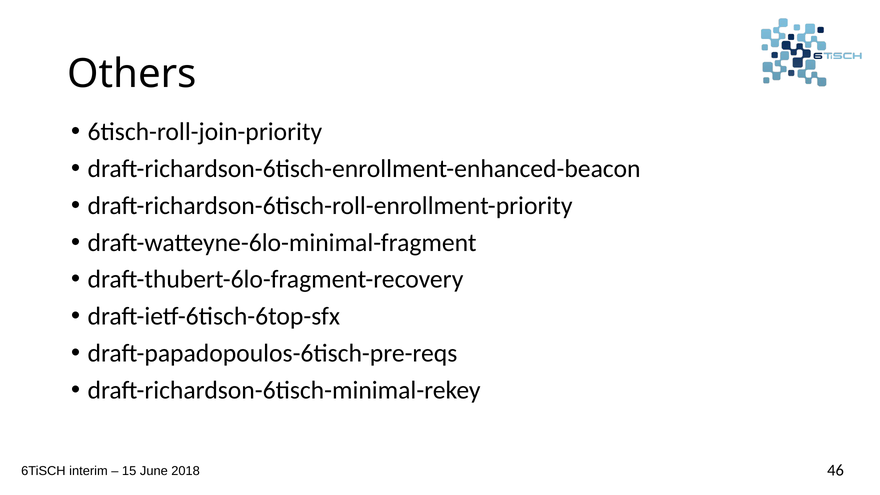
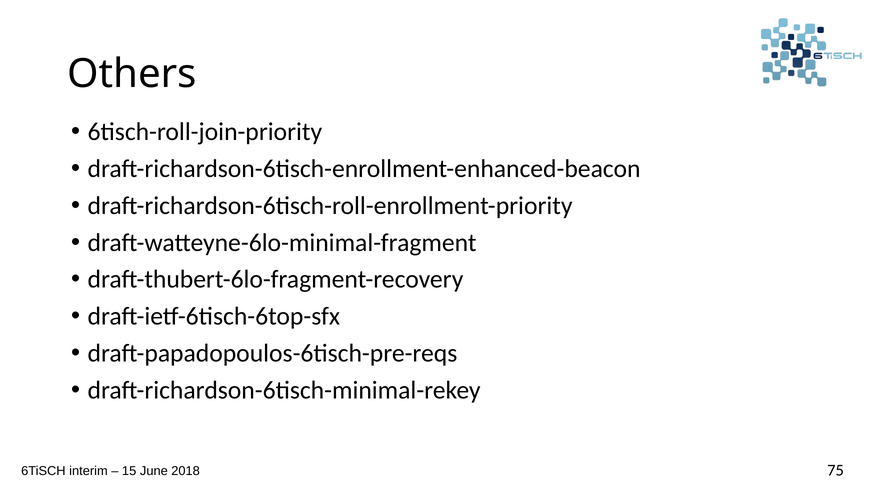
46: 46 -> 75
